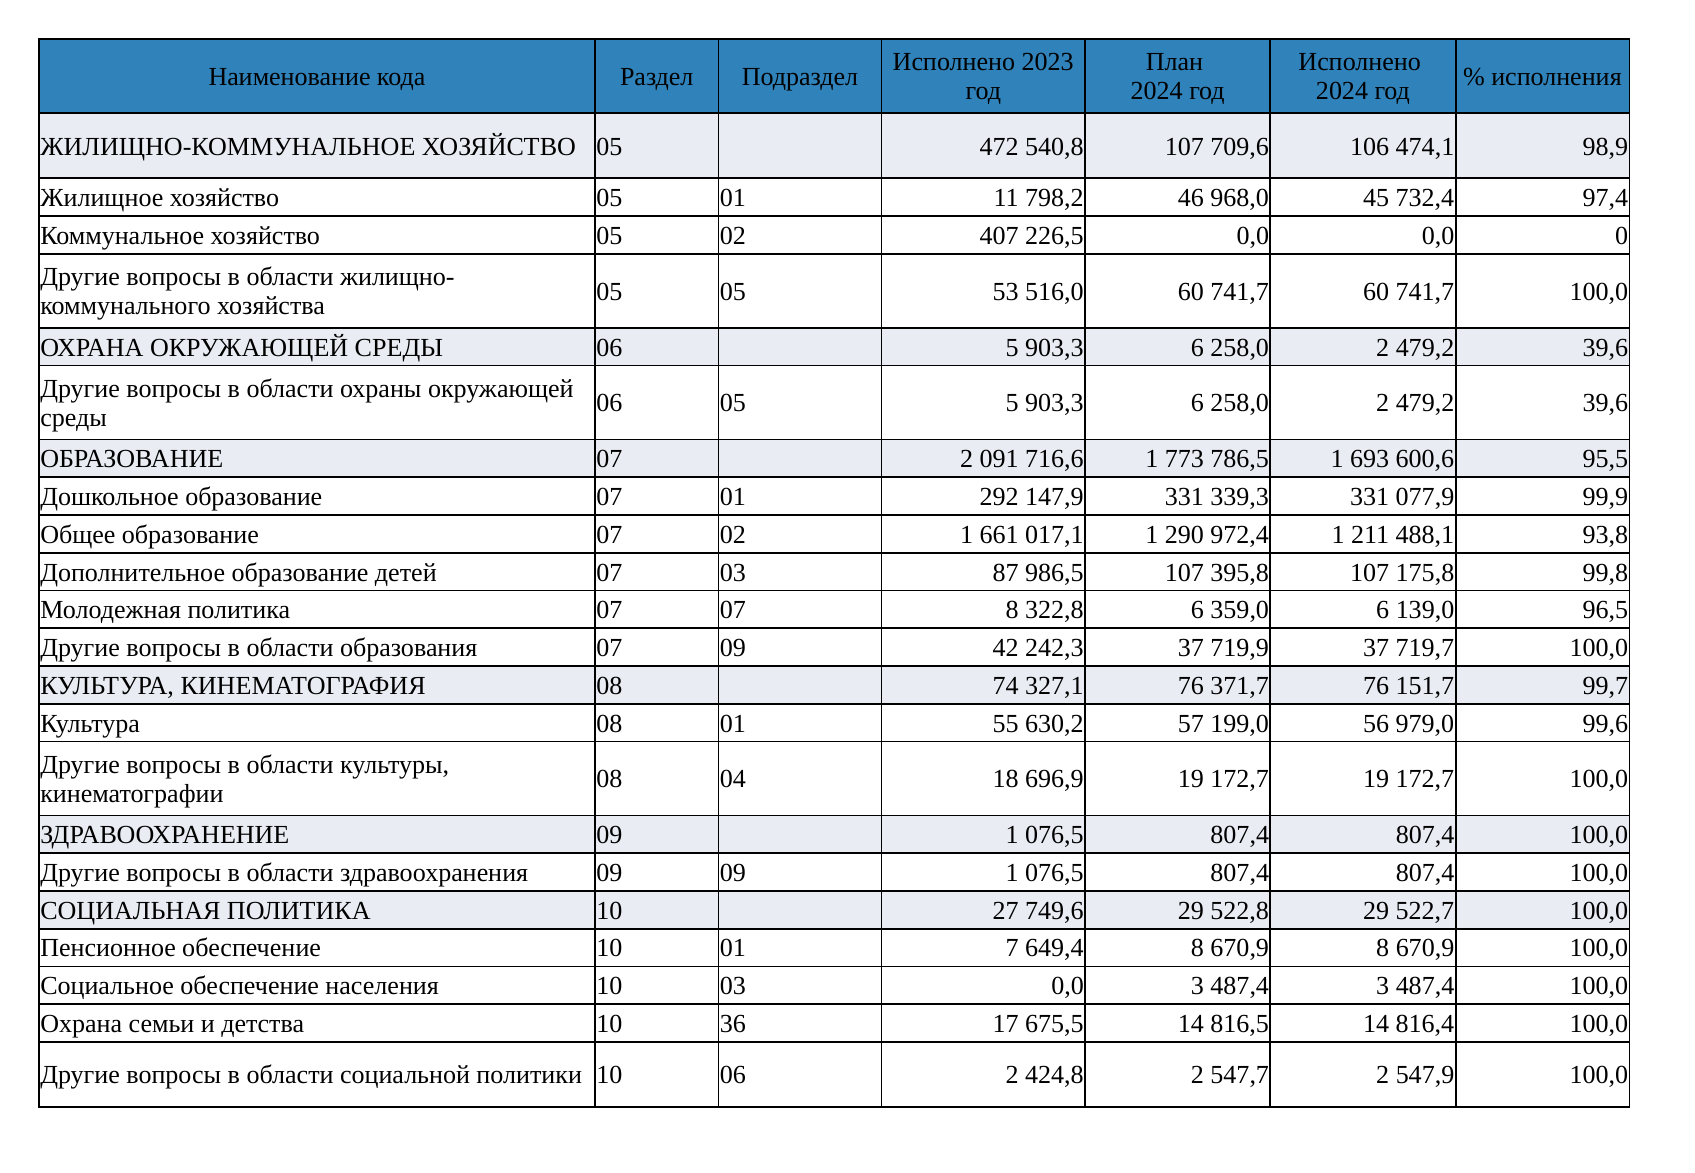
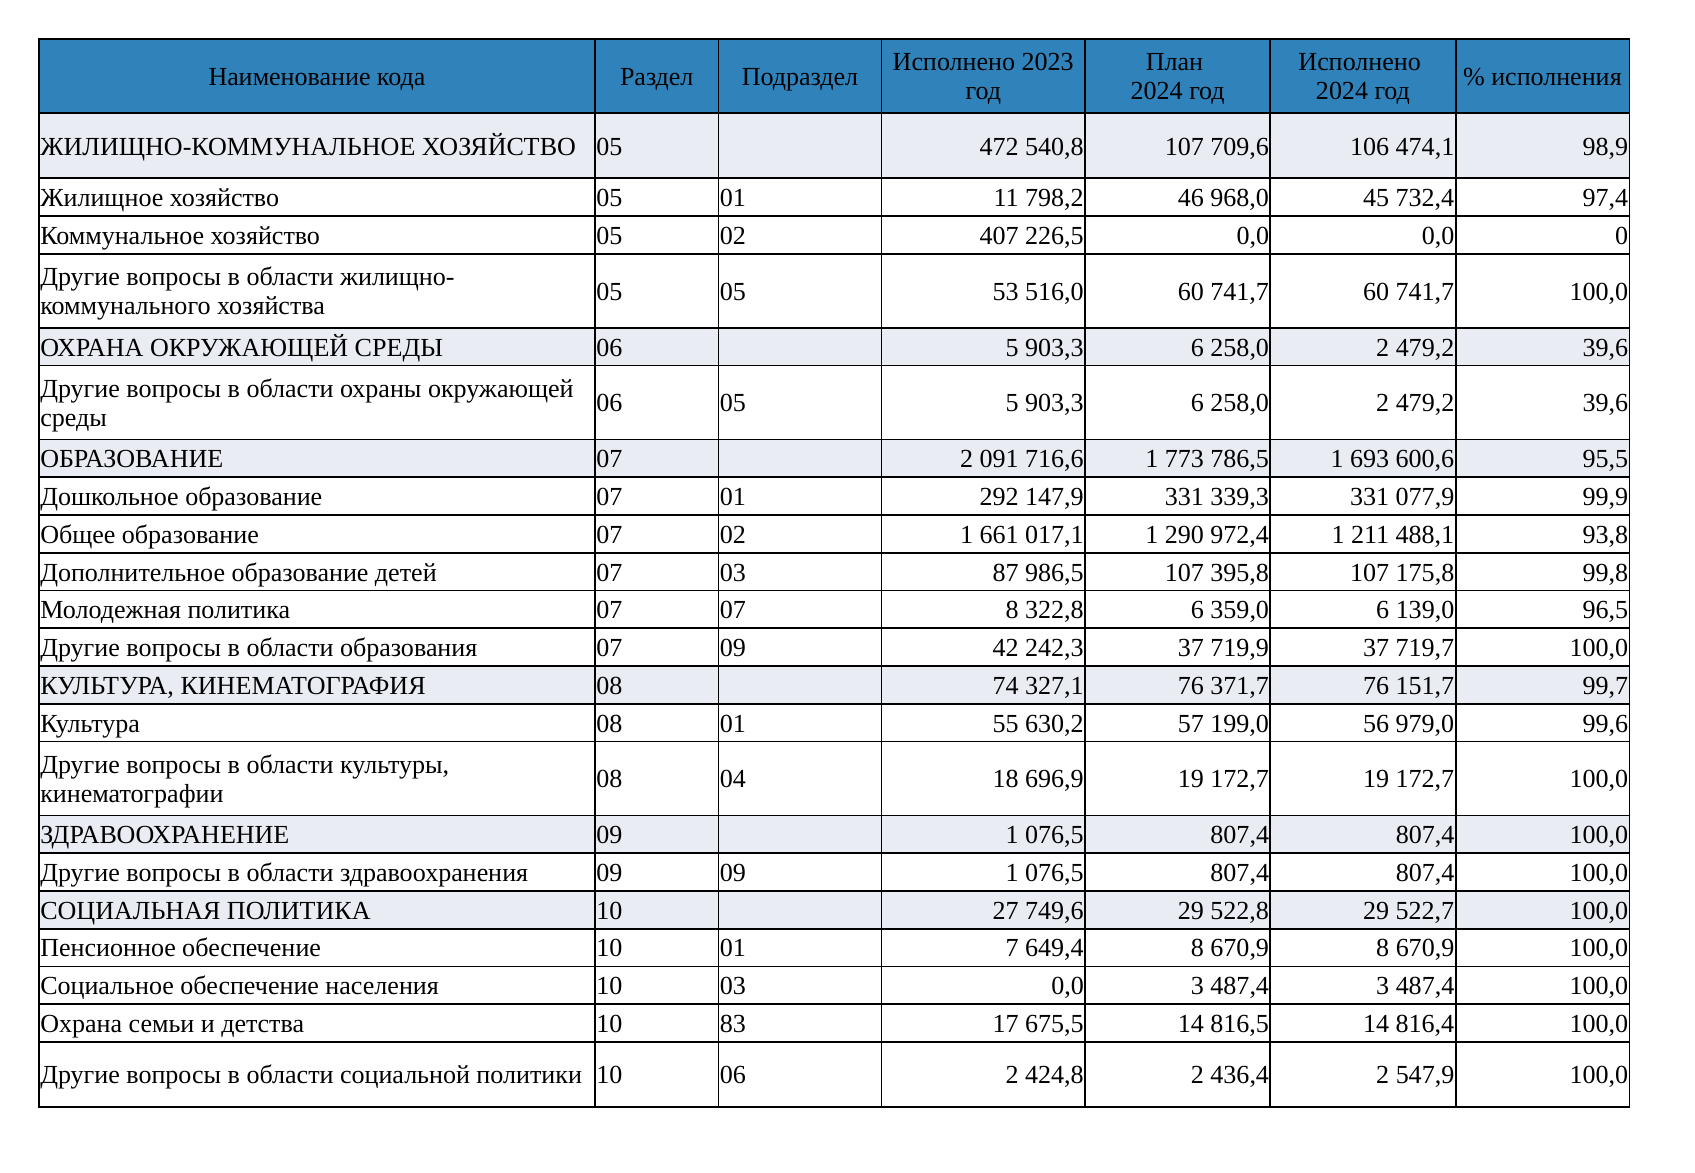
36: 36 -> 83
547,7: 547,7 -> 436,4
